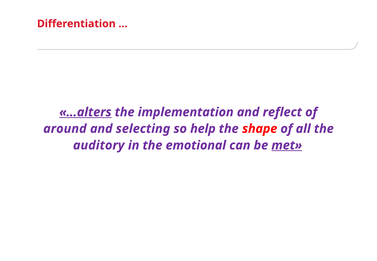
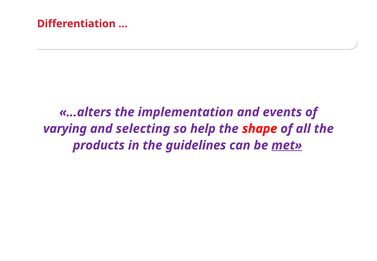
…alters underline: present -> none
reflect: reflect -> events
around: around -> varying
auditory: auditory -> products
emotional: emotional -> guidelines
